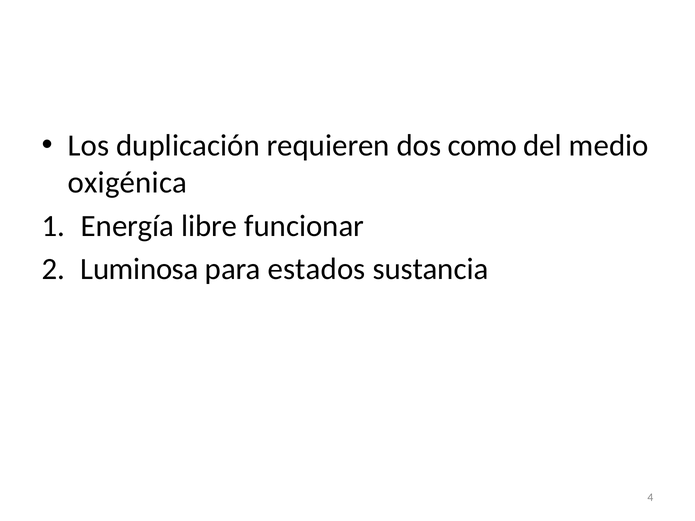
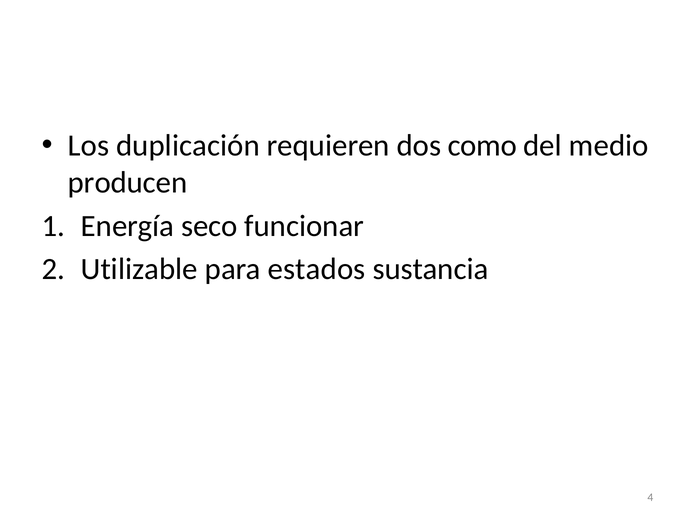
oxigénica: oxigénica -> producen
libre: libre -> seco
Luminosa: Luminosa -> Utilizable
